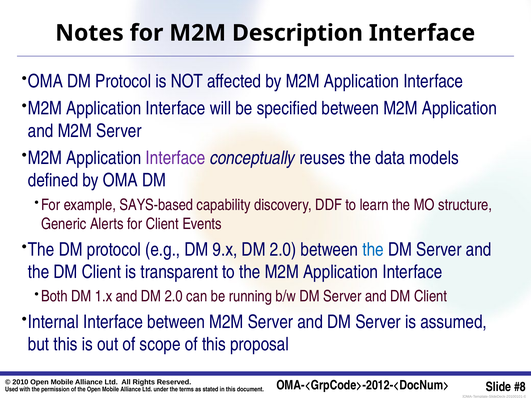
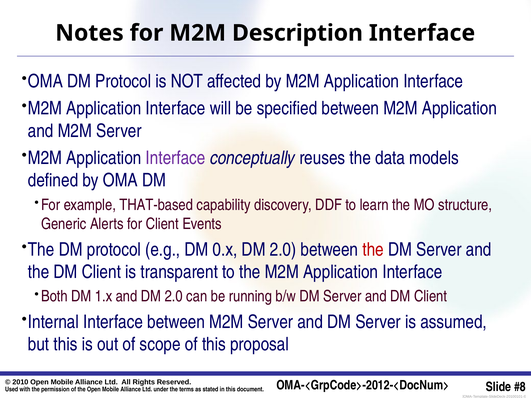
SAYS-based: SAYS-based -> THAT-based
9.x: 9.x -> 0.x
the at (373, 250) colour: blue -> red
